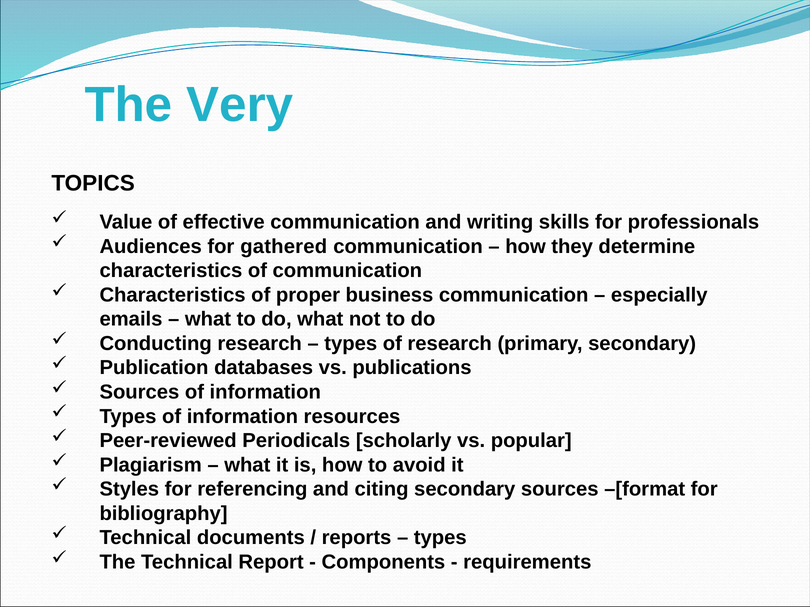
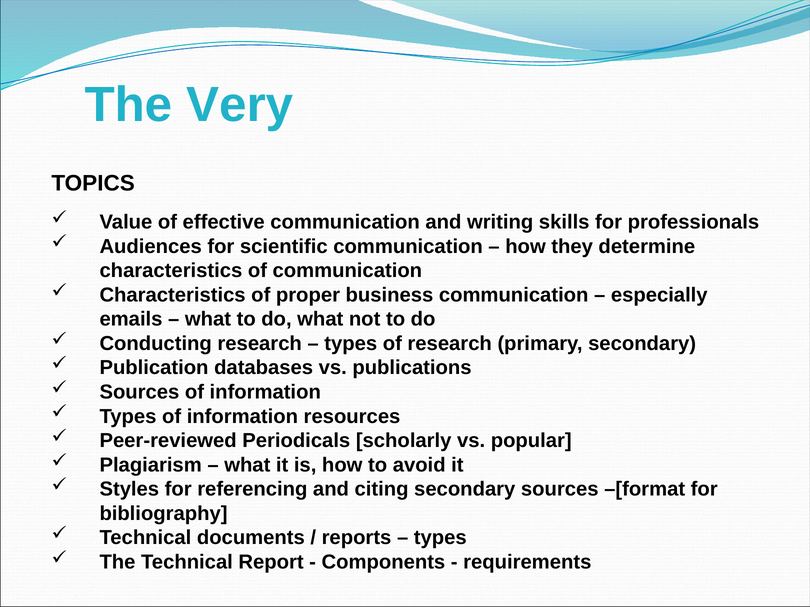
gathered: gathered -> scientific
